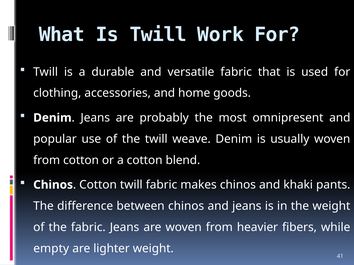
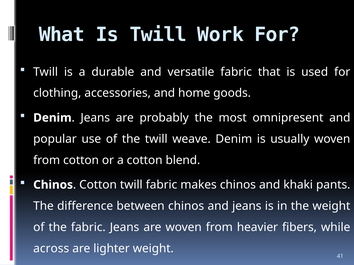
empty: empty -> across
